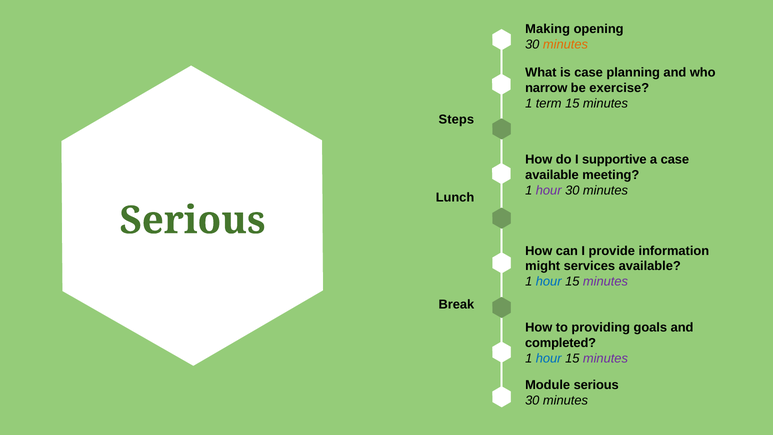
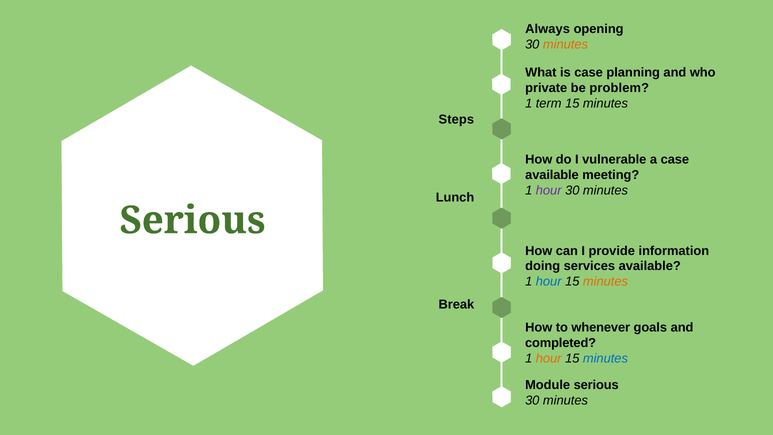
Making: Making -> Always
narrow: narrow -> private
exercise: exercise -> problem
supportive: supportive -> vulnerable
might: might -> doing
minutes at (605, 282) colour: purple -> orange
providing: providing -> whenever
hour at (549, 358) colour: blue -> orange
minutes at (605, 358) colour: purple -> blue
